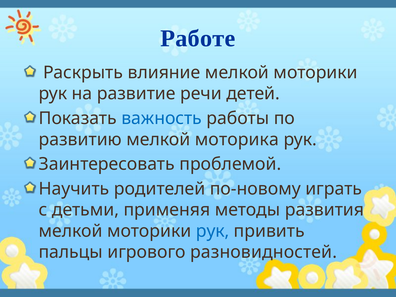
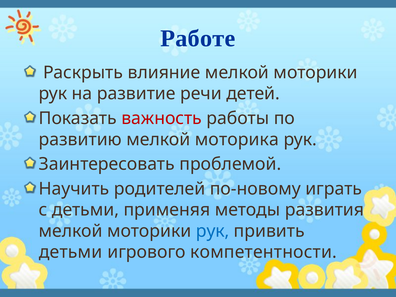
важность colour: blue -> red
пальцы at (71, 252): пальцы -> детьми
разновидностей: разновидностей -> компетентности
